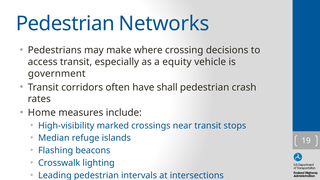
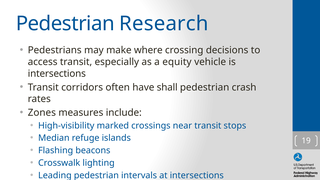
Networks: Networks -> Research
government at (57, 74): government -> intersections
Home: Home -> Zones
